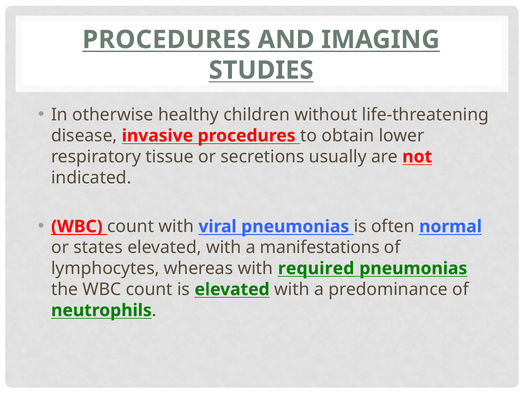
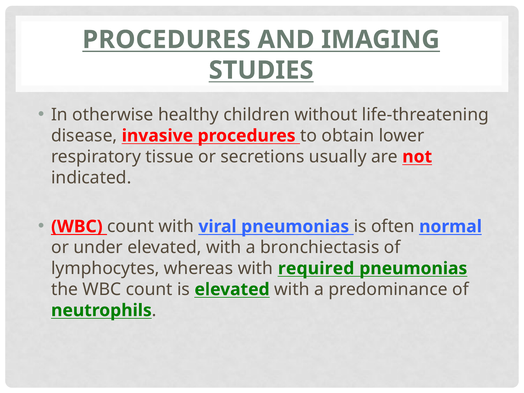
states: states -> under
manifestations: manifestations -> bronchiectasis
